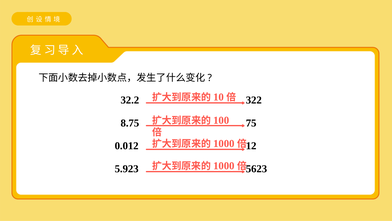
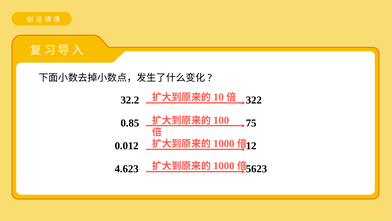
8.75: 8.75 -> 0.85
5.923: 5.923 -> 4.623
